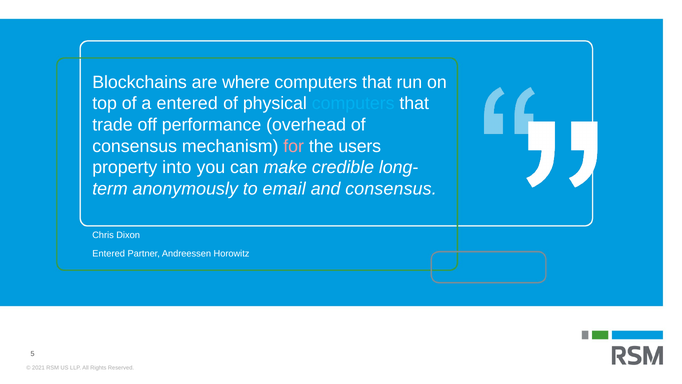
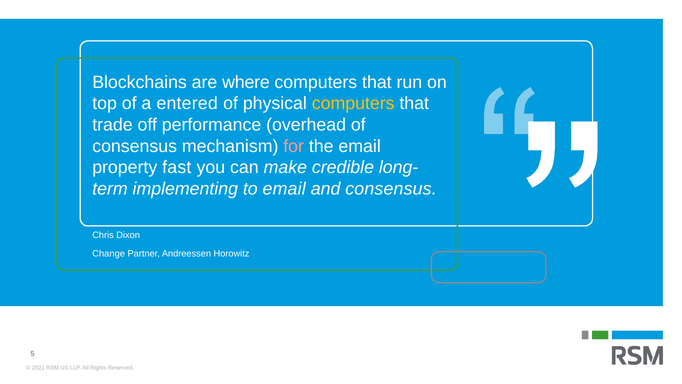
computers at (353, 104) colour: light blue -> yellow
the users: users -> email
into: into -> fast
anonymously: anonymously -> implementing
Entered at (109, 253): Entered -> Change
